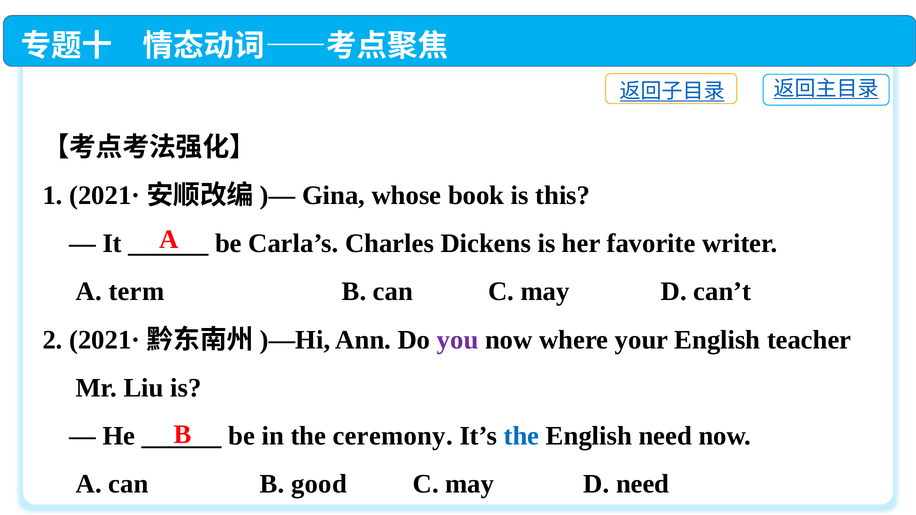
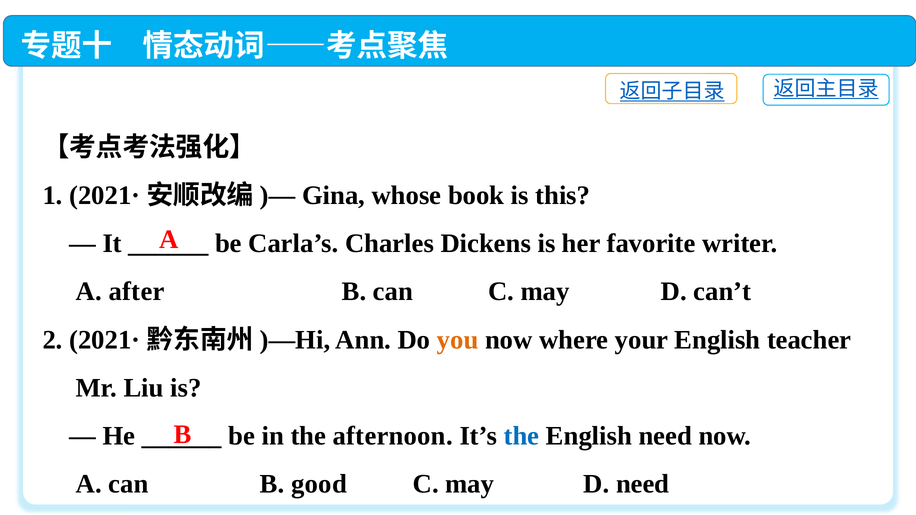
term: term -> after
you colour: purple -> orange
ceremony: ceremony -> afternoon
